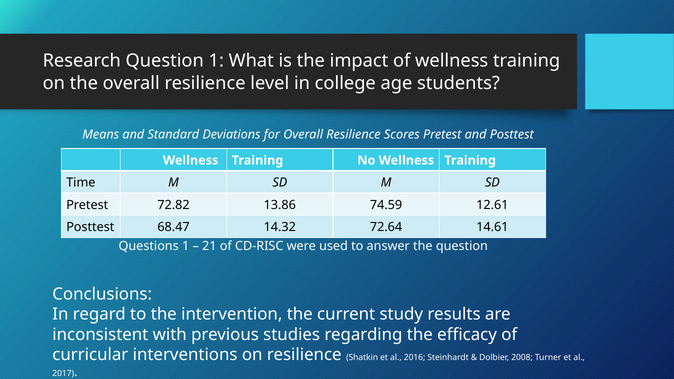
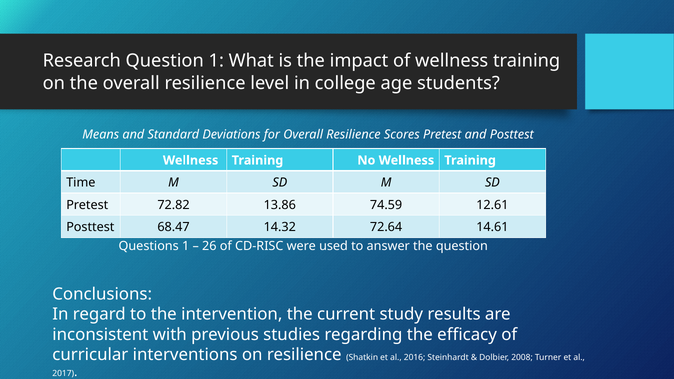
21: 21 -> 26
